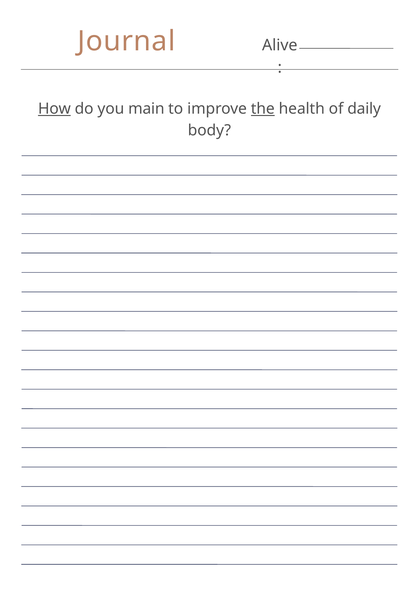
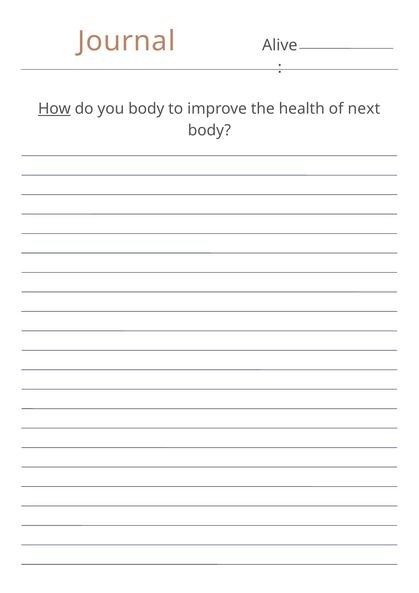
you main: main -> body
the underline: present -> none
daily: daily -> next
